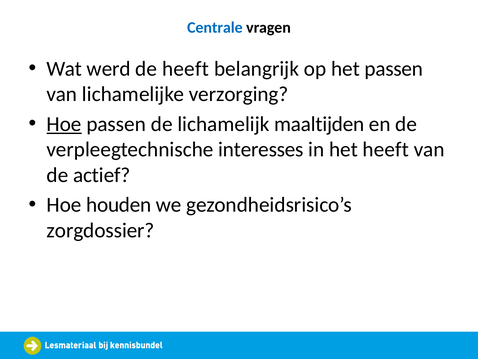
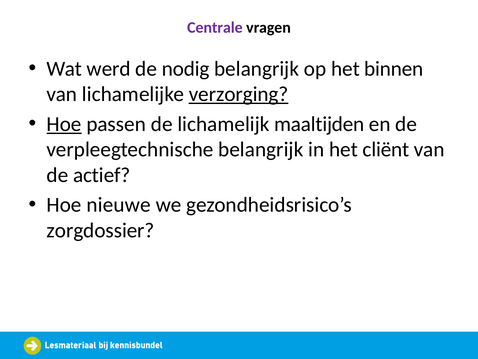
Centrale colour: blue -> purple
de heeft: heeft -> nodig
het passen: passen -> binnen
verzorging underline: none -> present
verpleegtechnische interesses: interesses -> belangrijk
het heeft: heeft -> cliënt
houden: houden -> nieuwe
